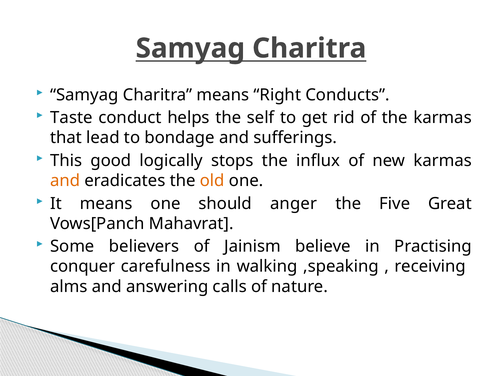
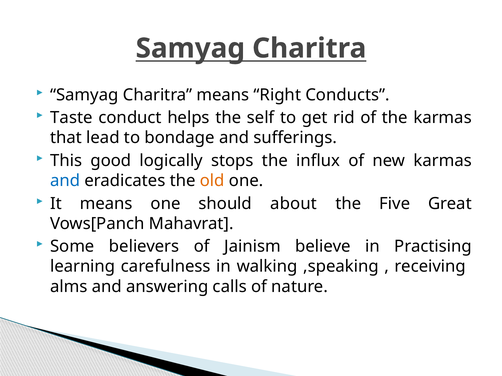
and at (65, 181) colour: orange -> blue
anger: anger -> about
conquer: conquer -> learning
